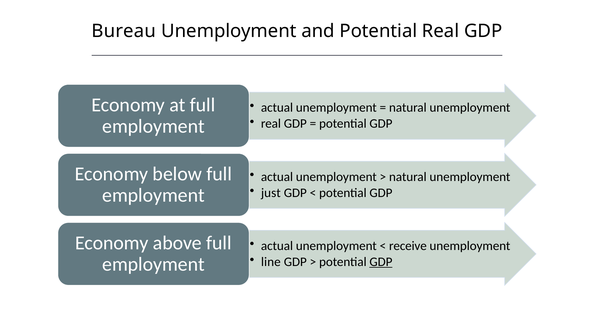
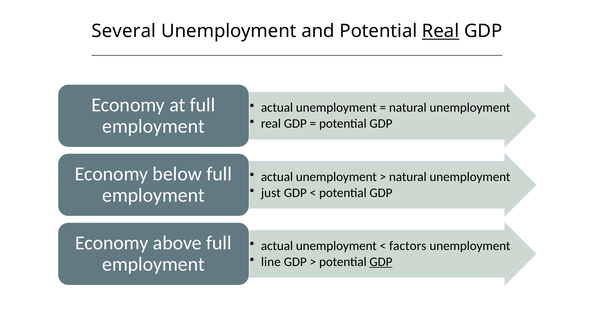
Bureau: Bureau -> Several
Real at (441, 31) underline: none -> present
receive: receive -> factors
